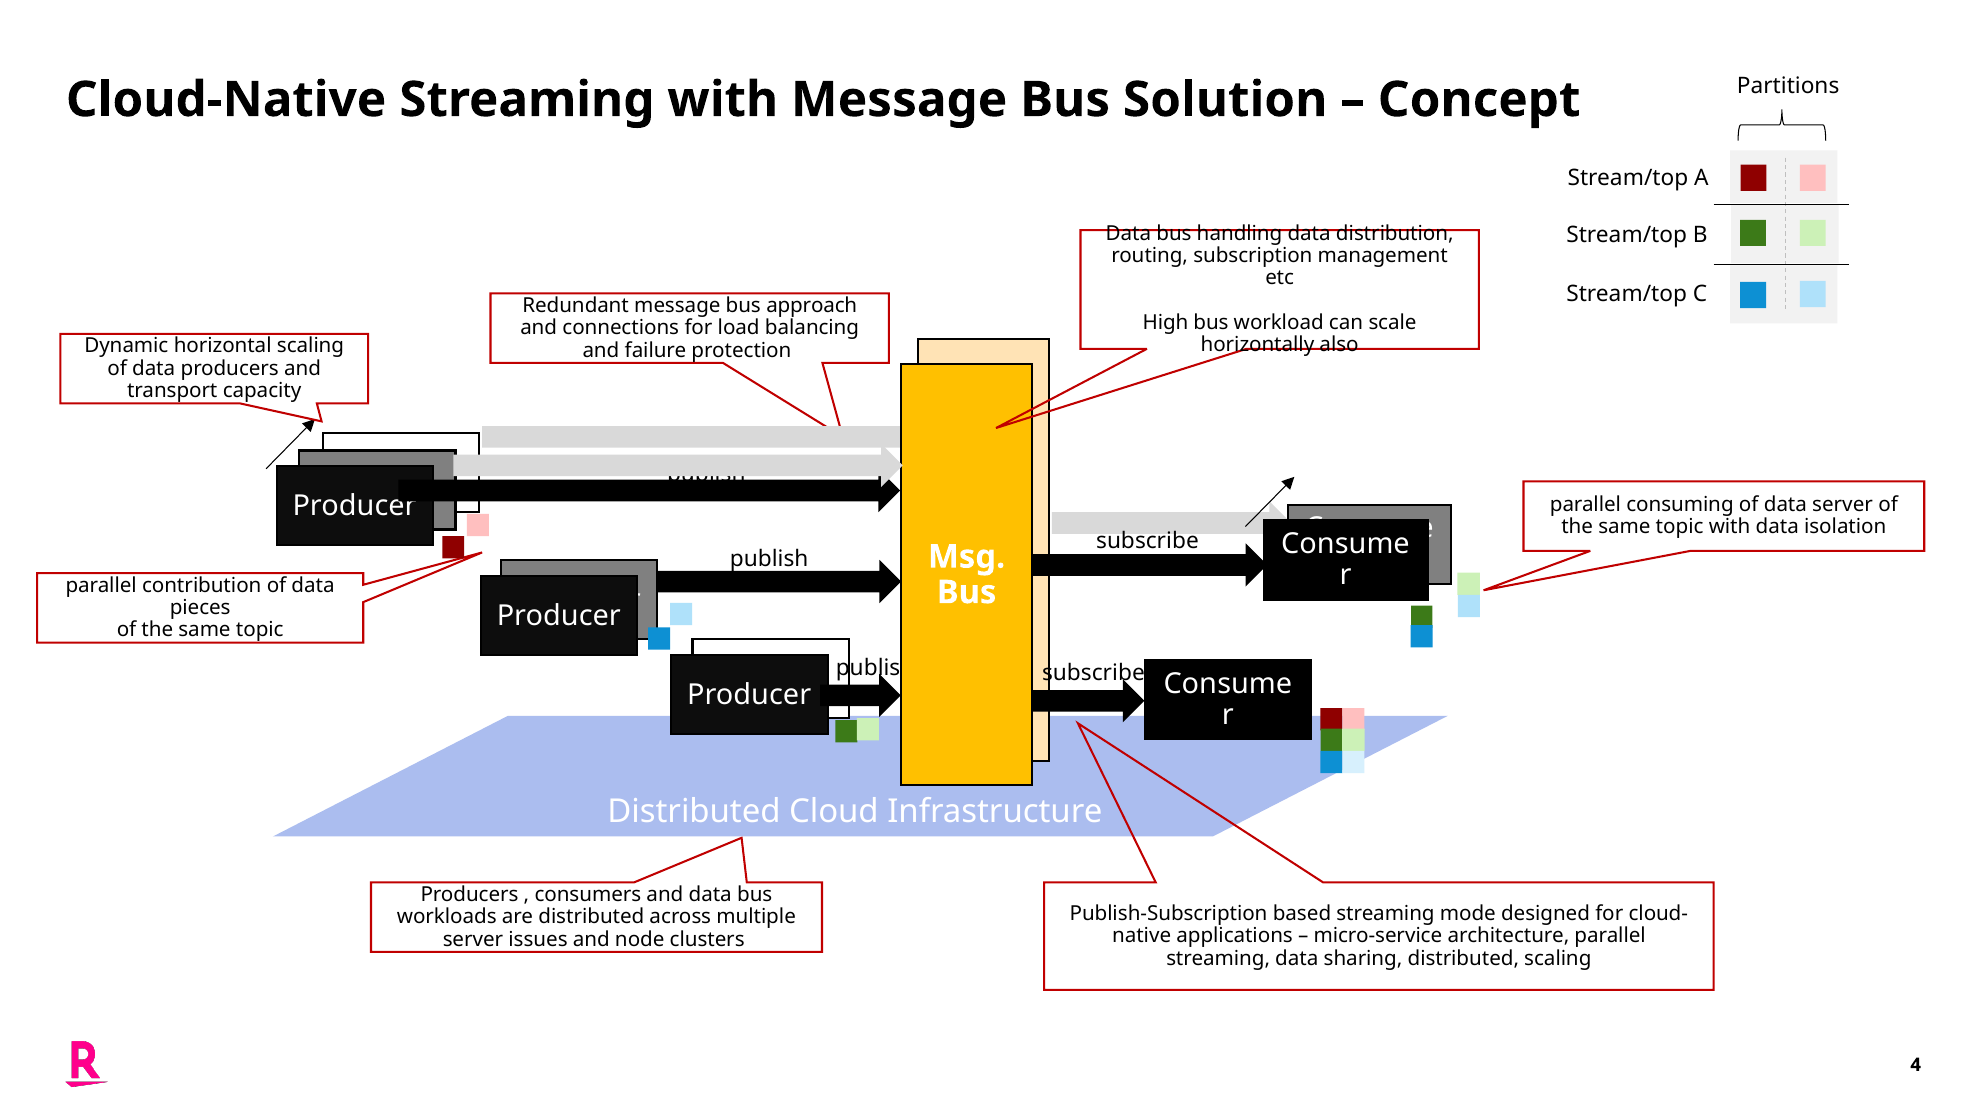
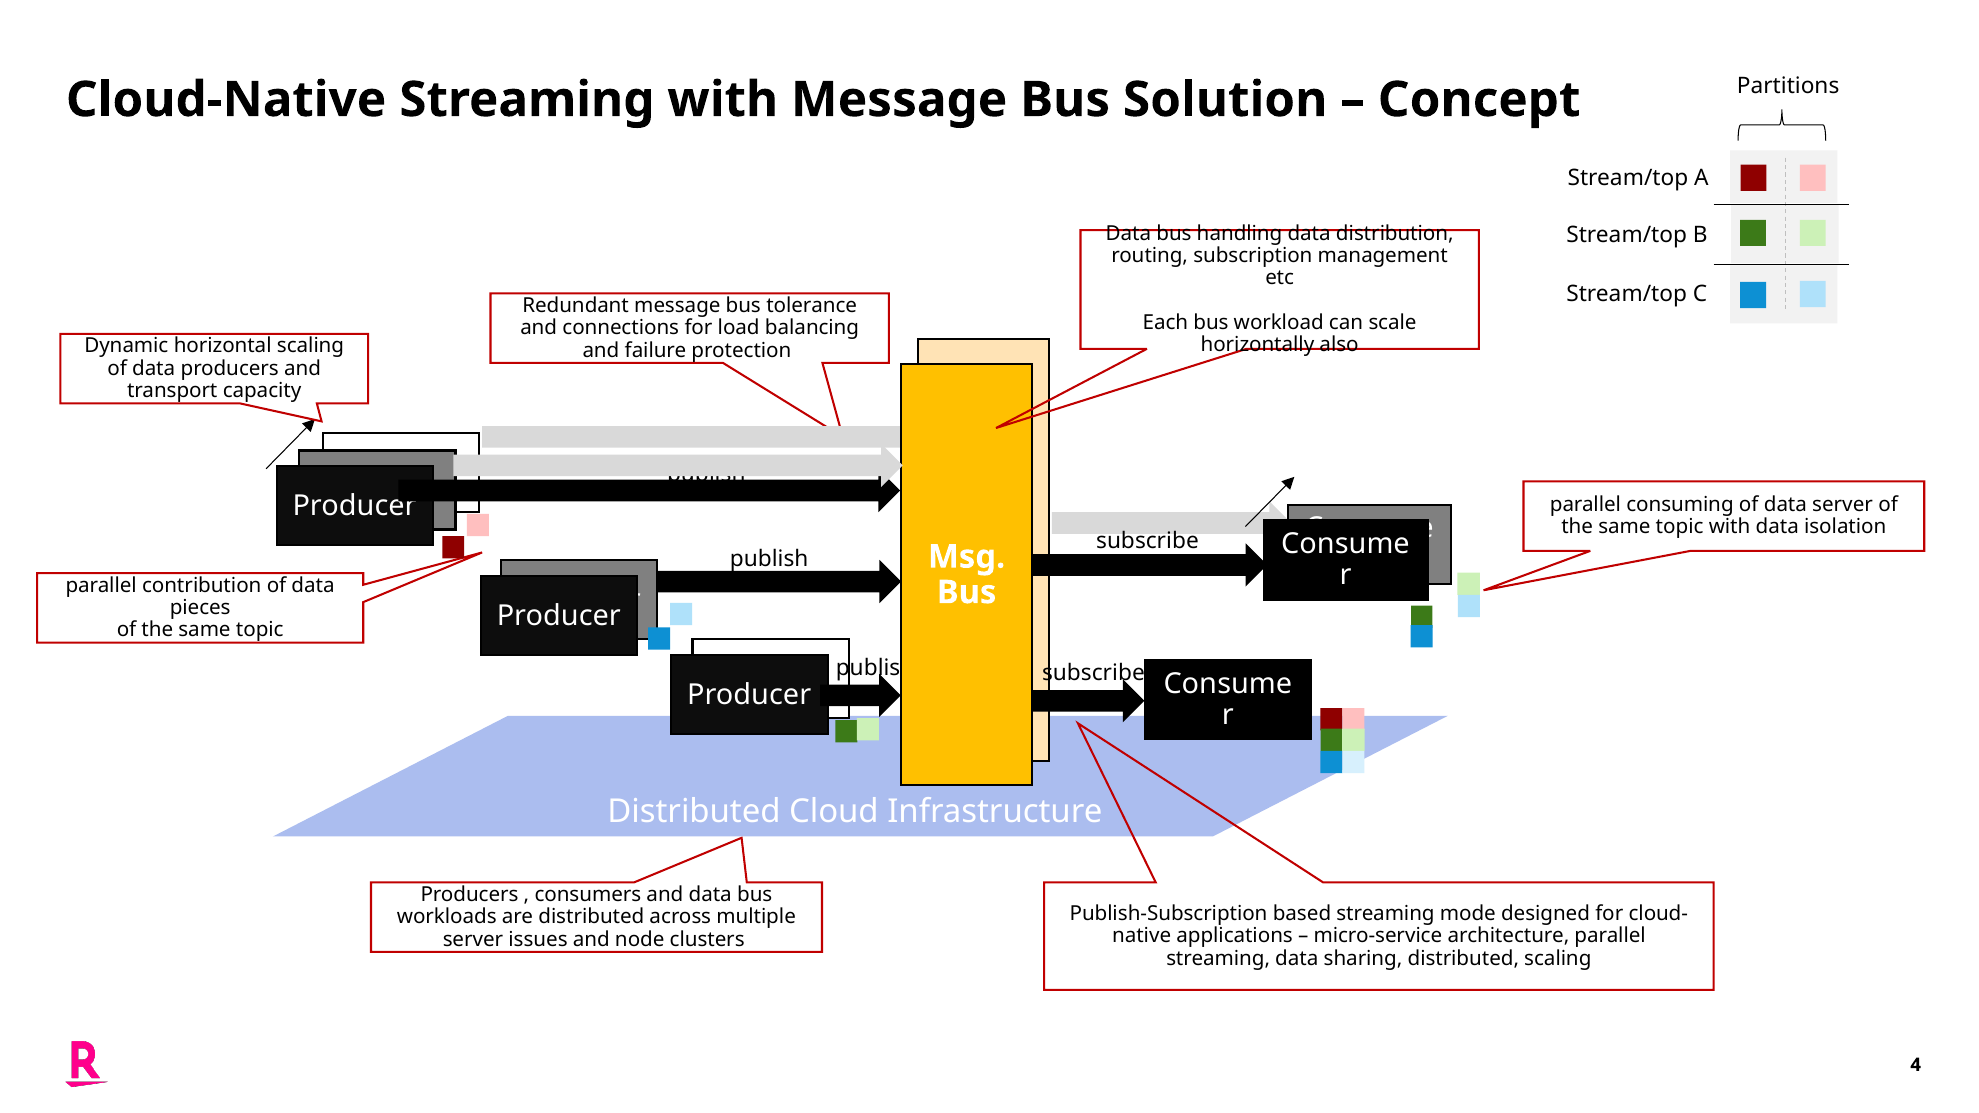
approach: approach -> tolerance
High: High -> Each
